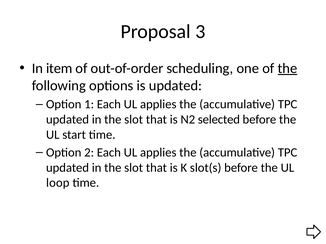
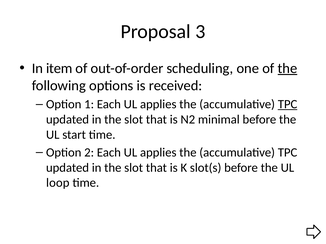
is updated: updated -> received
TPC at (288, 104) underline: none -> present
selected: selected -> minimal
